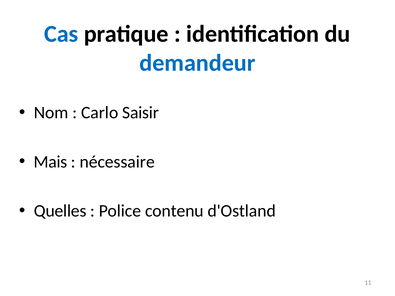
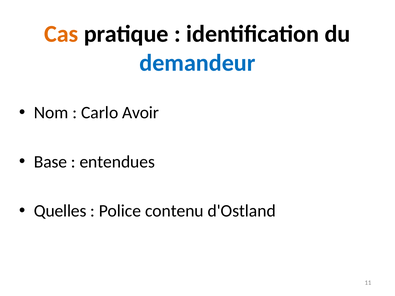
Cas colour: blue -> orange
Saisir: Saisir -> Avoir
Mais: Mais -> Base
nécessaire: nécessaire -> entendues
